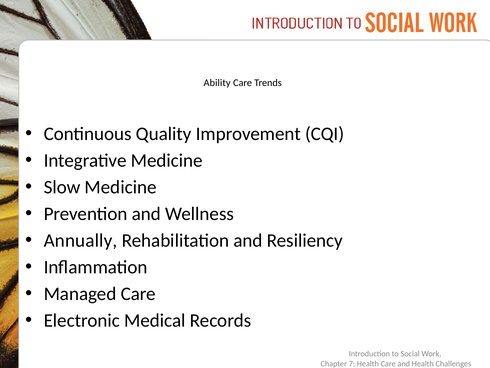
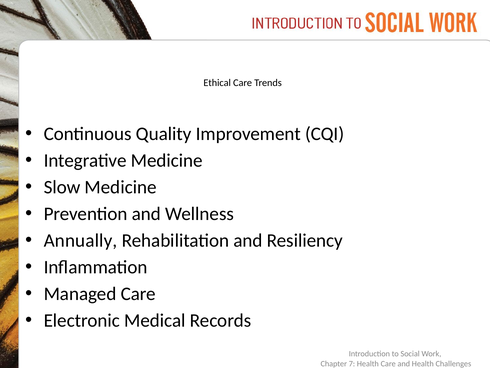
Ability: Ability -> Ethical
